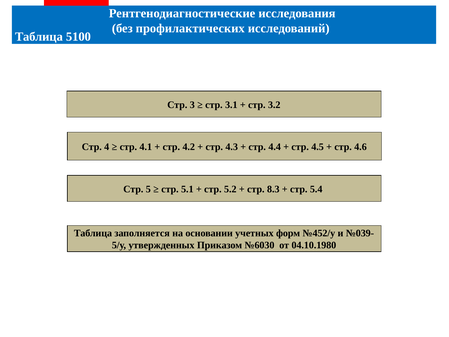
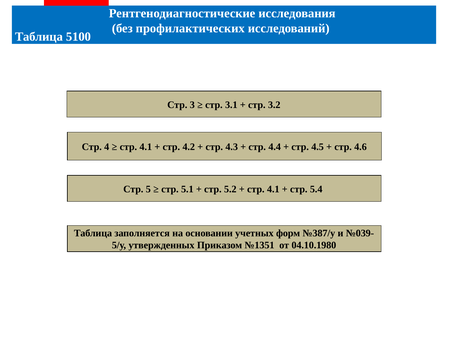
8.3 at (273, 189): 8.3 -> 4.1
№452/у: №452/у -> №387/у
№6030: №6030 -> №1351
